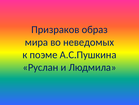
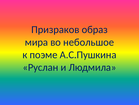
неведомых: неведомых -> небольшое
